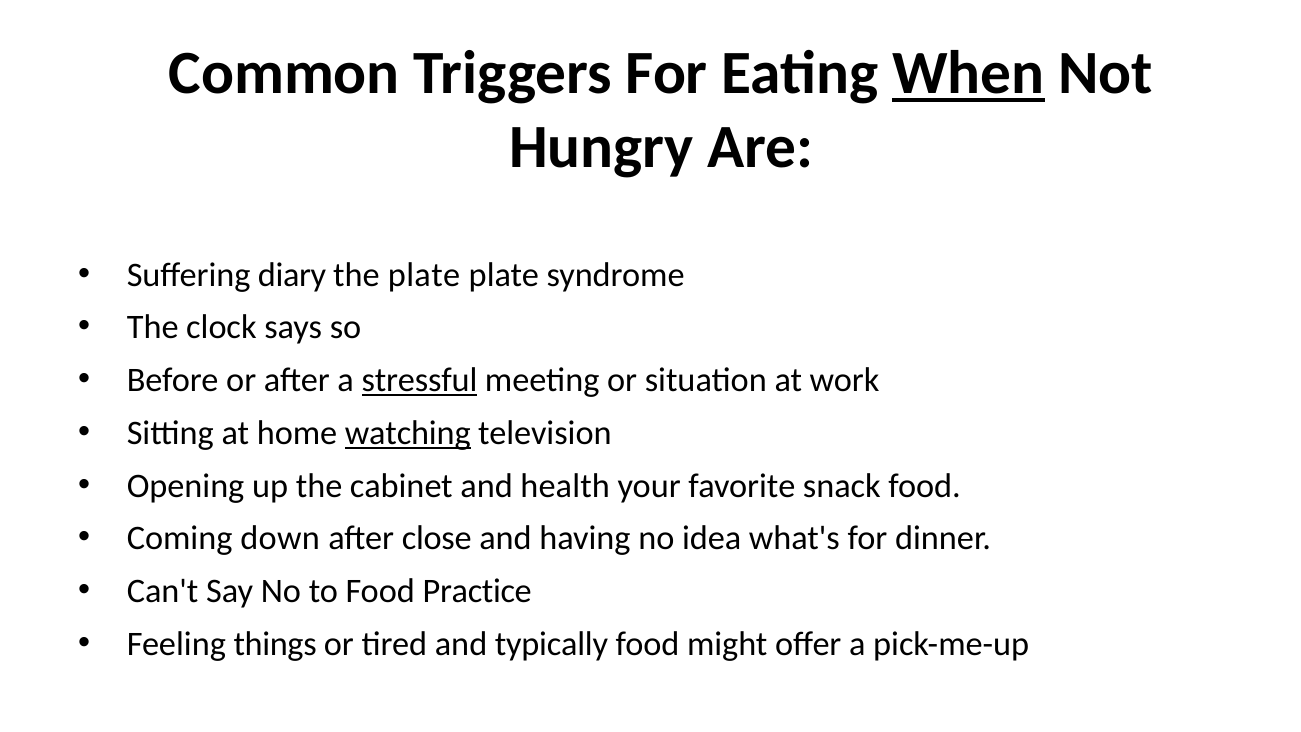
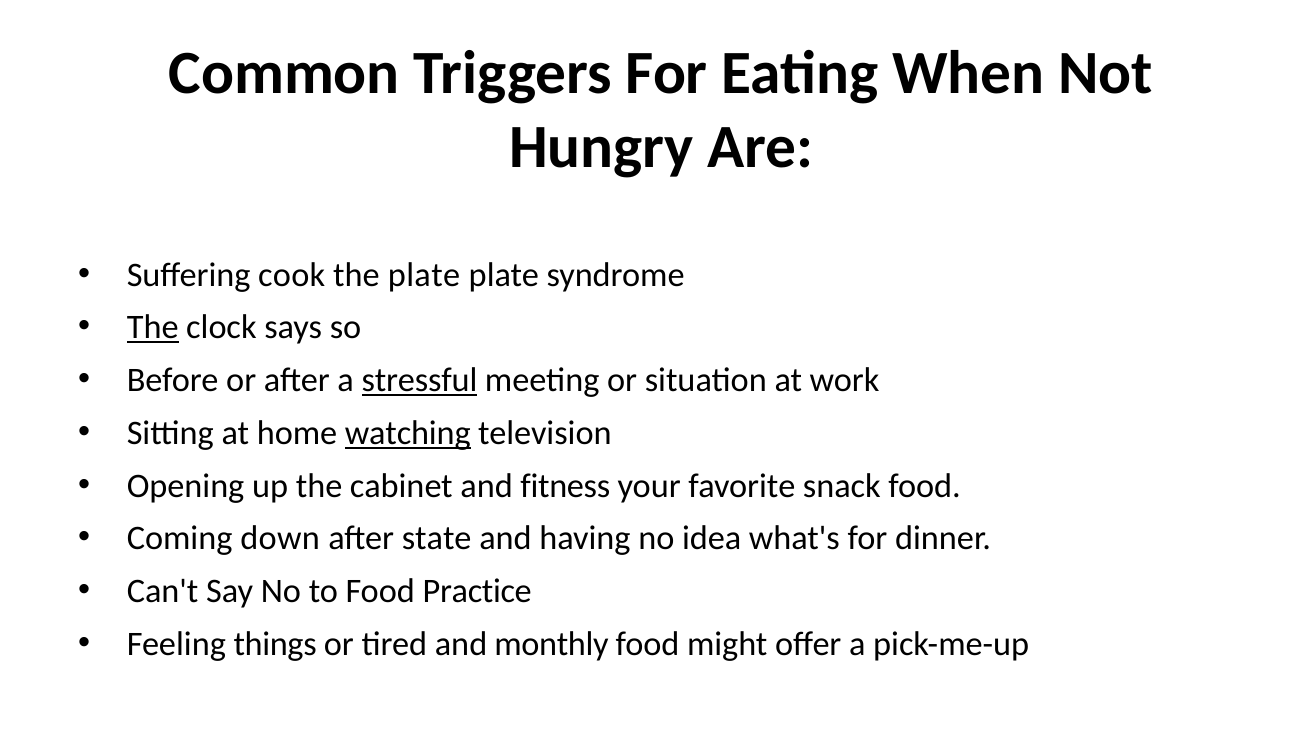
When underline: present -> none
diary: diary -> cook
The at (153, 327) underline: none -> present
health: health -> fitness
close: close -> state
typically: typically -> monthly
